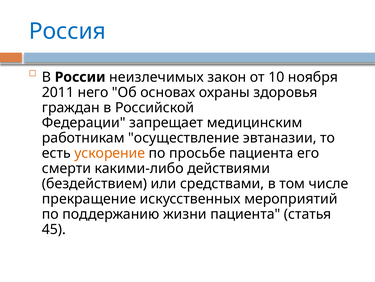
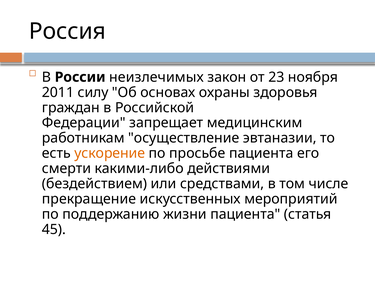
Россия colour: blue -> black
10: 10 -> 23
него: него -> силу
